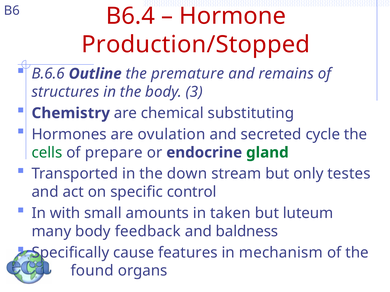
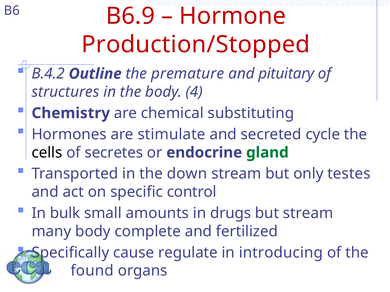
B6.4: B6.4 -> B6.9
B.6.6: B.6.6 -> B.4.2
remains: remains -> pituitary
3: 3 -> 4
ovulation: ovulation -> stimulate
cells colour: green -> black
prepare: prepare -> secretes
with: with -> bulk
taken: taken -> drugs
but luteum: luteum -> stream
feedback: feedback -> complete
baldness: baldness -> fertilized
features: features -> regulate
mechanism: mechanism -> introducing
